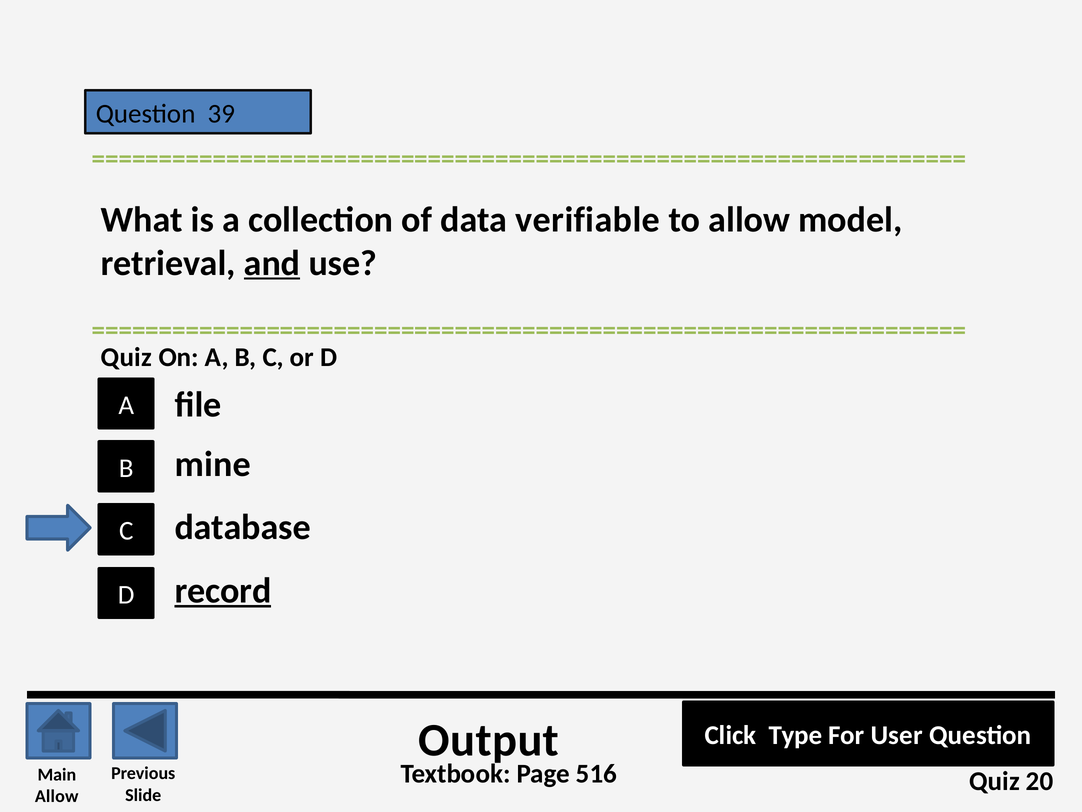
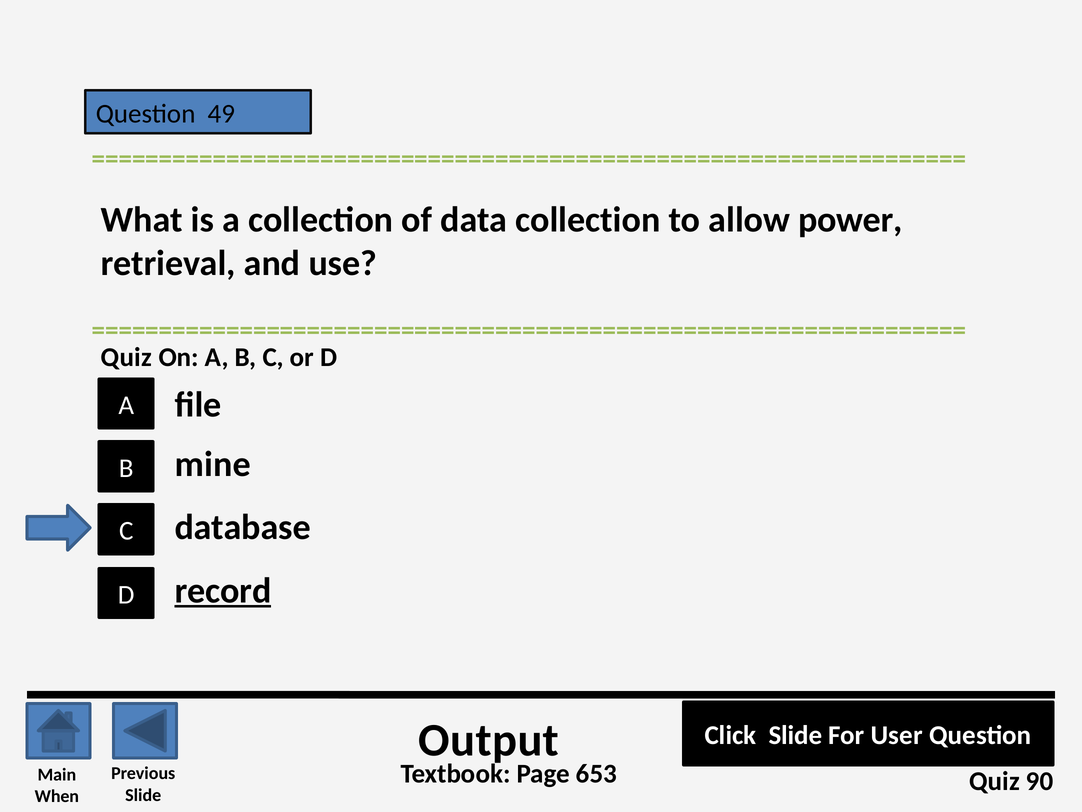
39: 39 -> 49
data verifiable: verifiable -> collection
model: model -> power
and underline: present -> none
Click Type: Type -> Slide
516: 516 -> 653
20: 20 -> 90
Allow at (57, 796): Allow -> When
